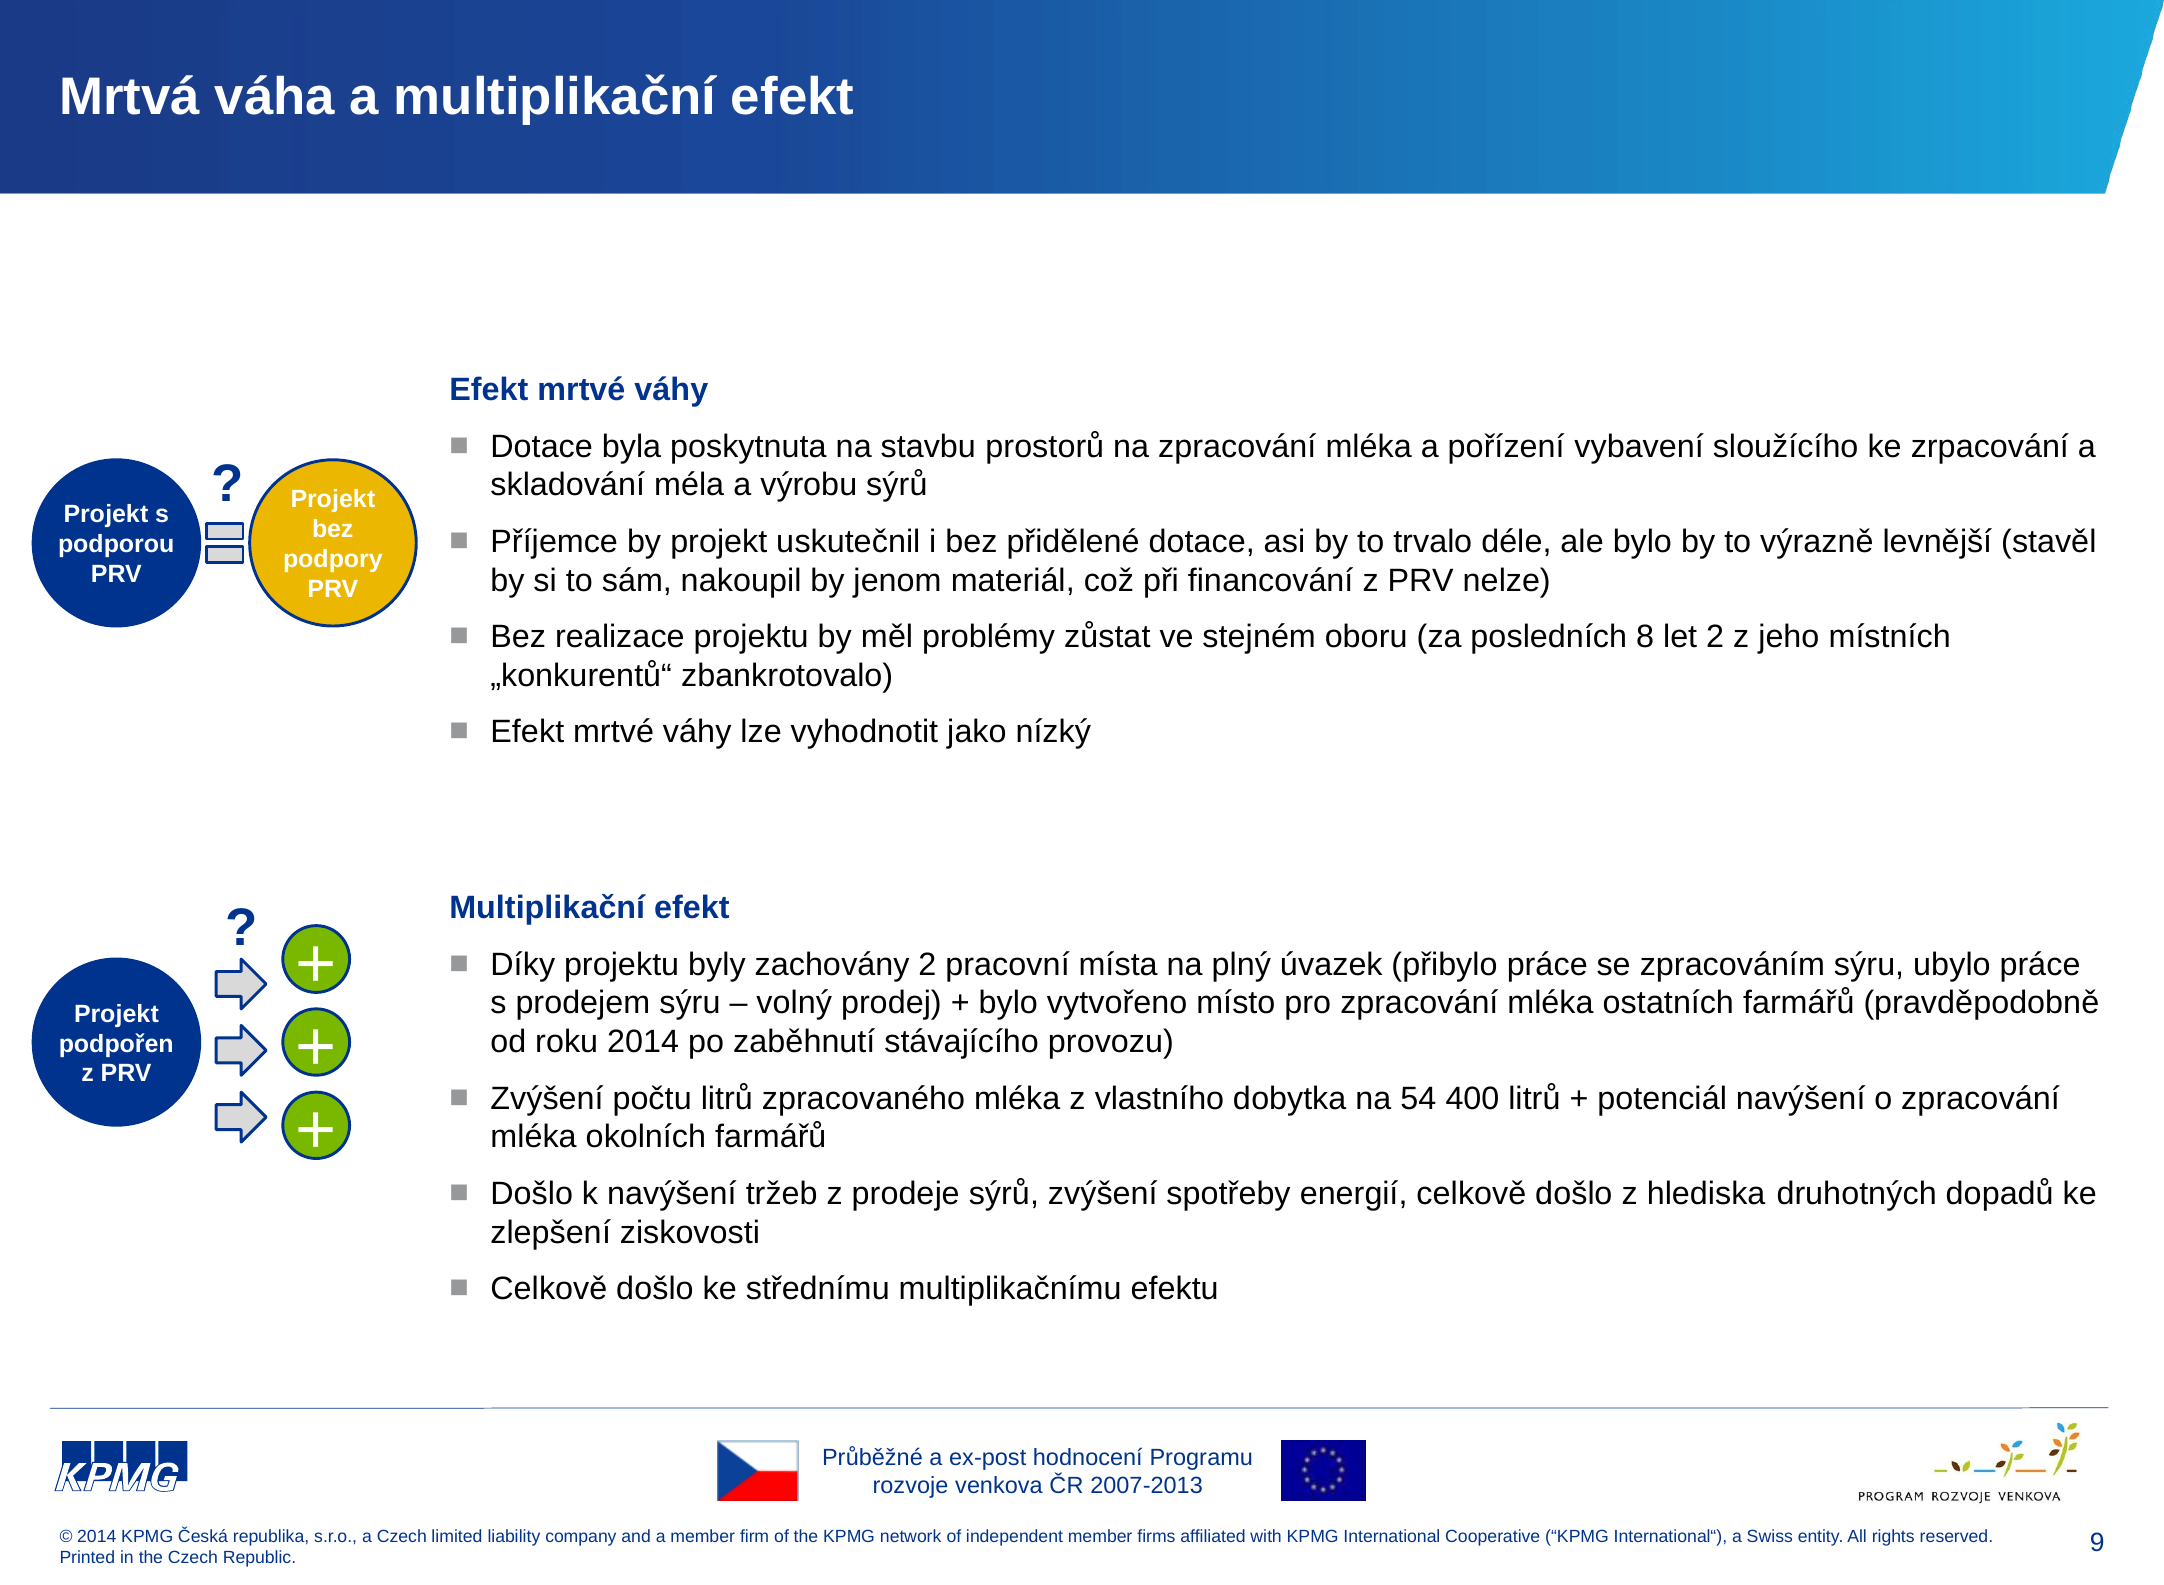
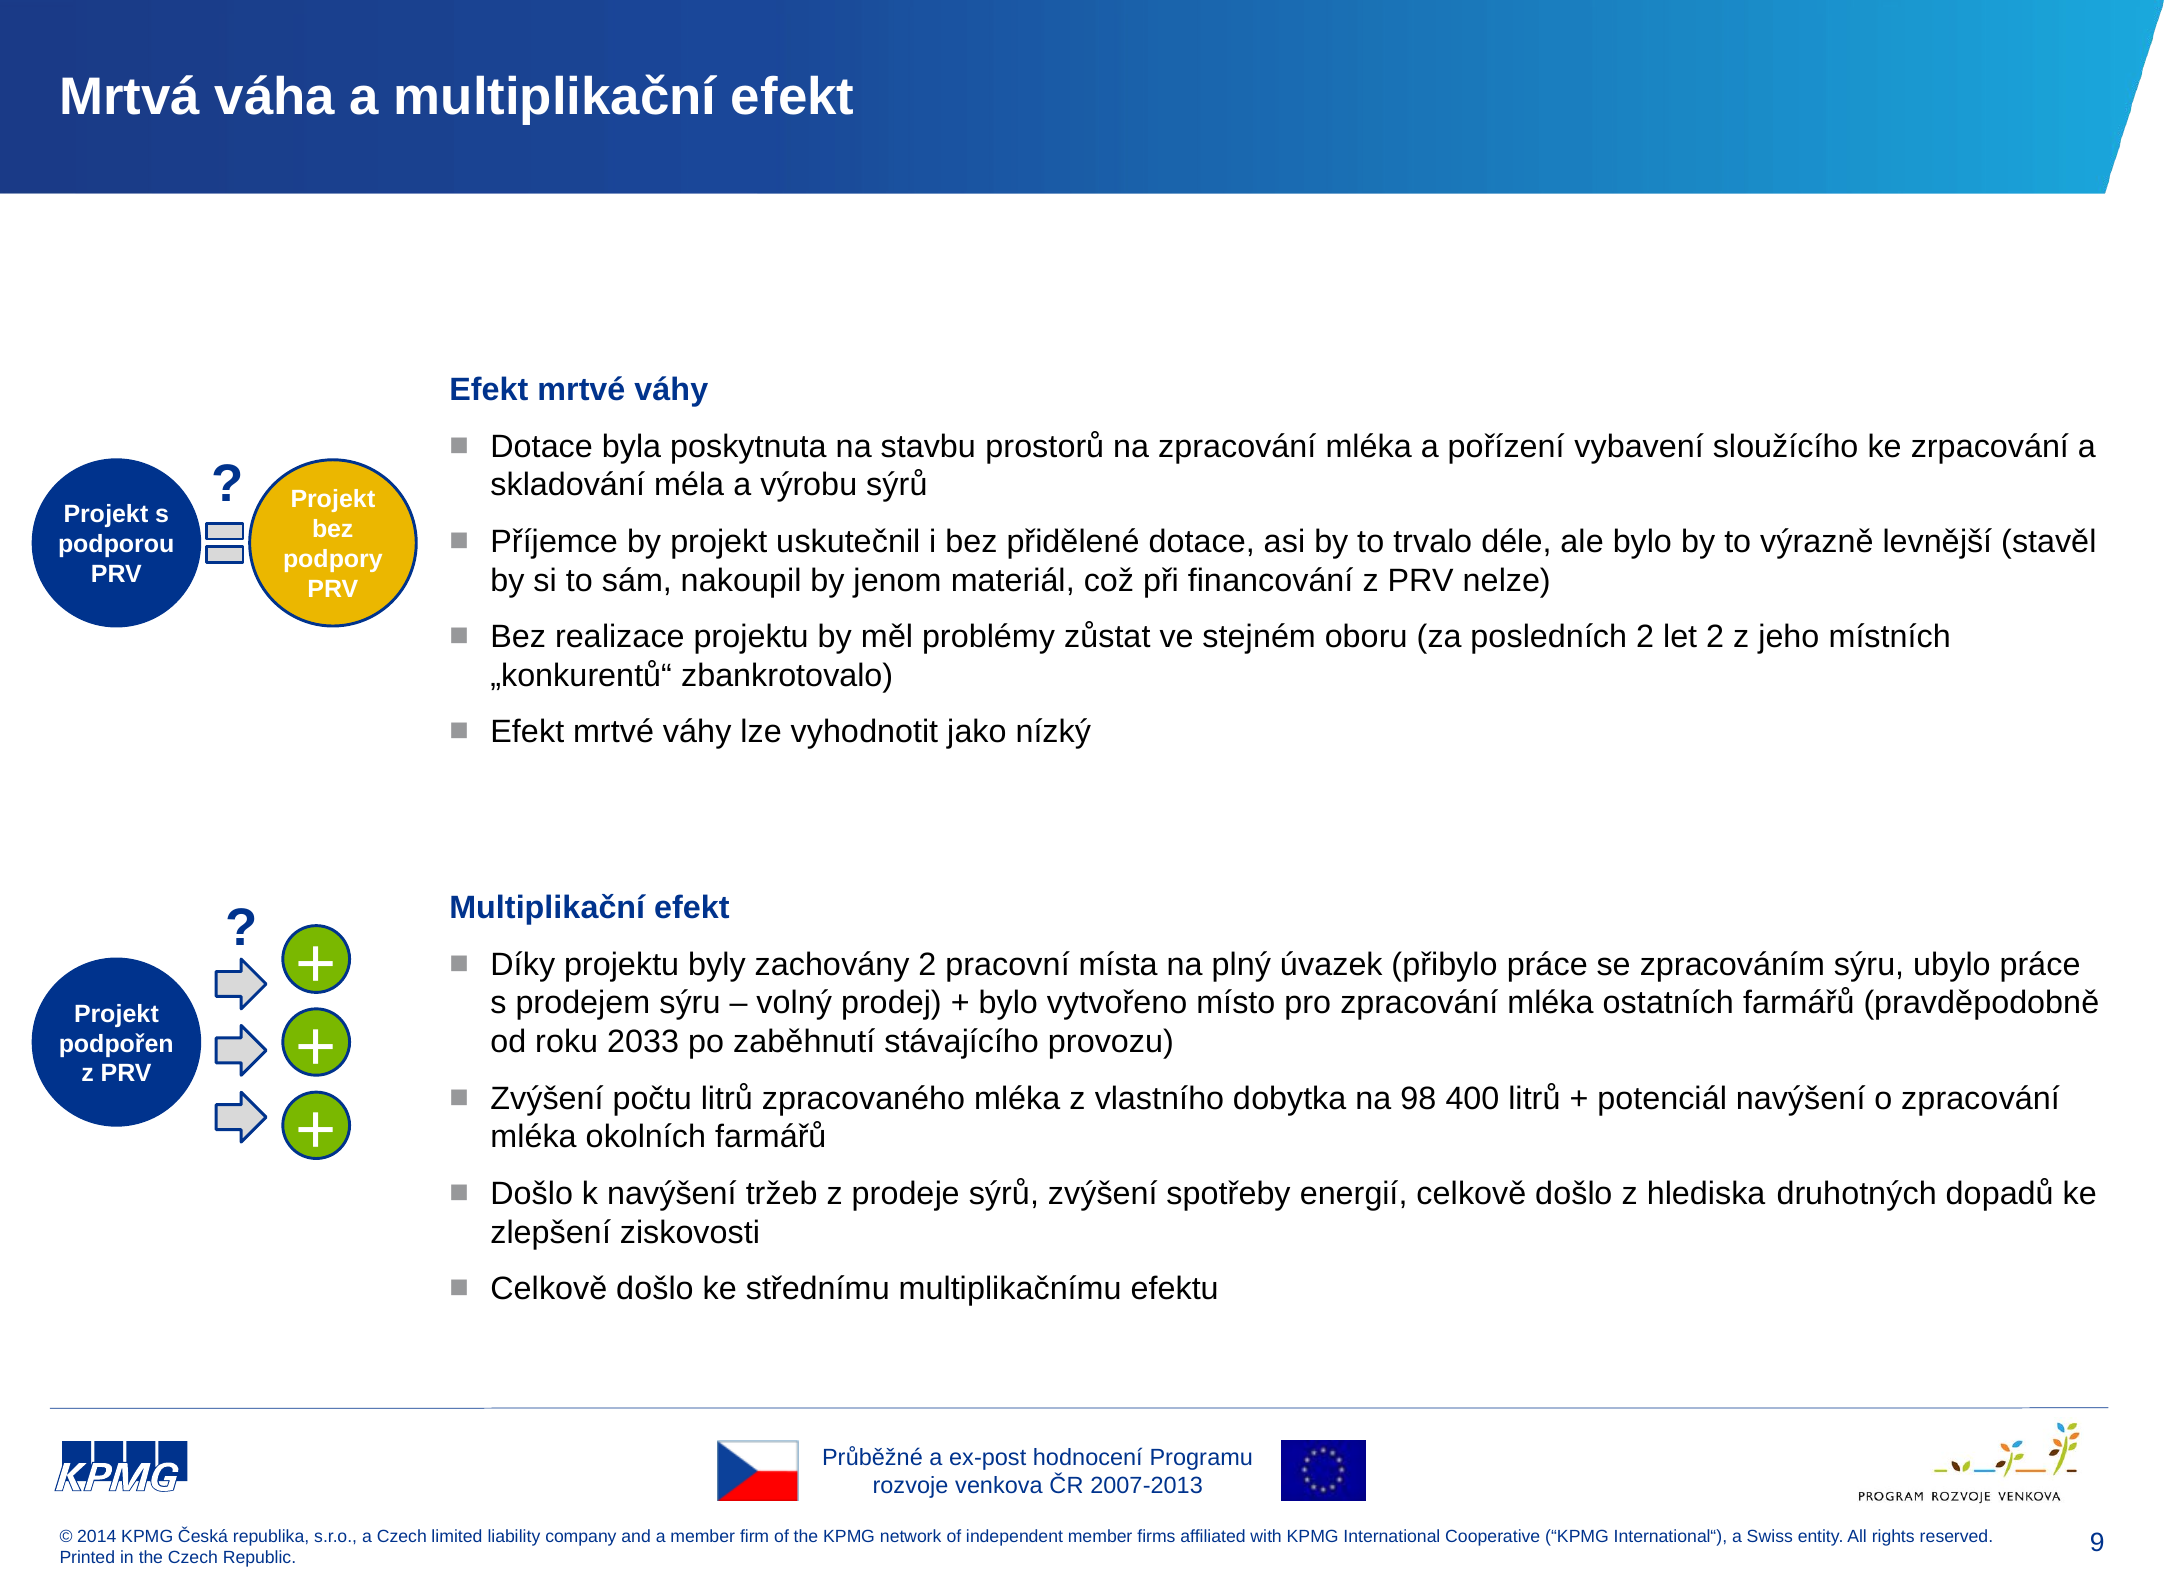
posledních 8: 8 -> 2
roku 2014: 2014 -> 2033
54: 54 -> 98
